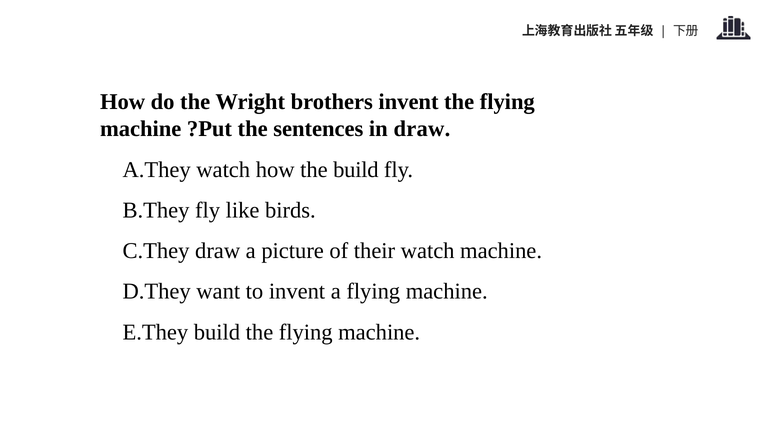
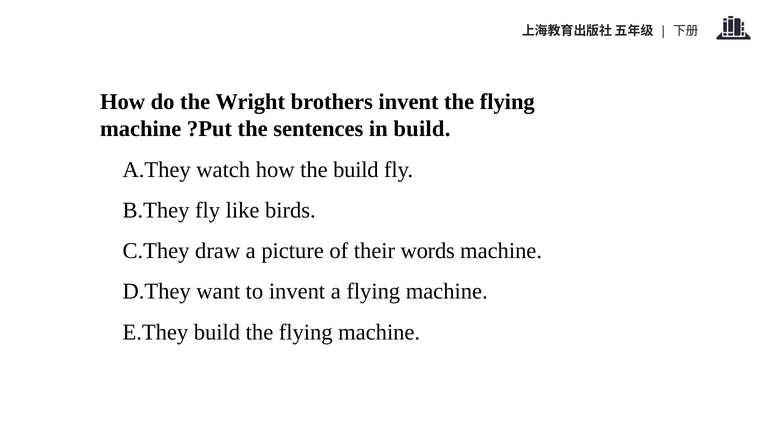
in draw: draw -> build
their watch: watch -> words
